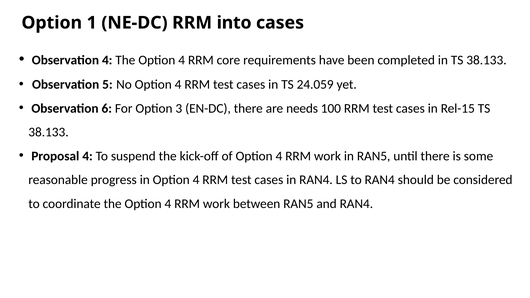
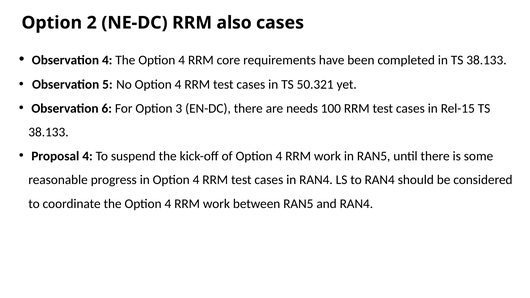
1: 1 -> 2
into: into -> also
24.059: 24.059 -> 50.321
